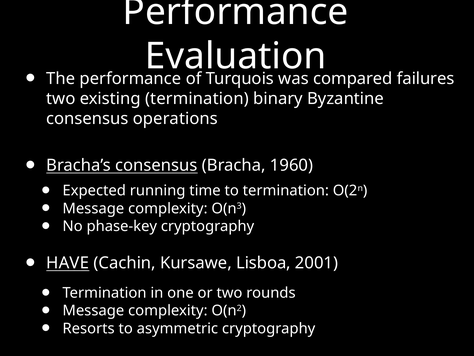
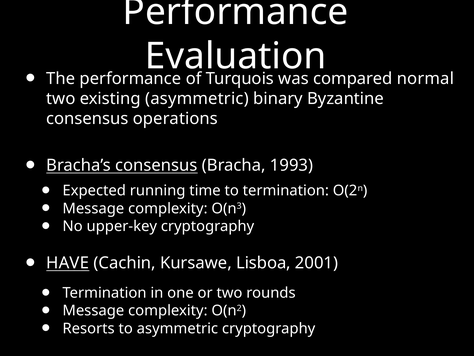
failures: failures -> normal
existing termination: termination -> asymmetric
1960: 1960 -> 1993
phase-key: phase-key -> upper-key
